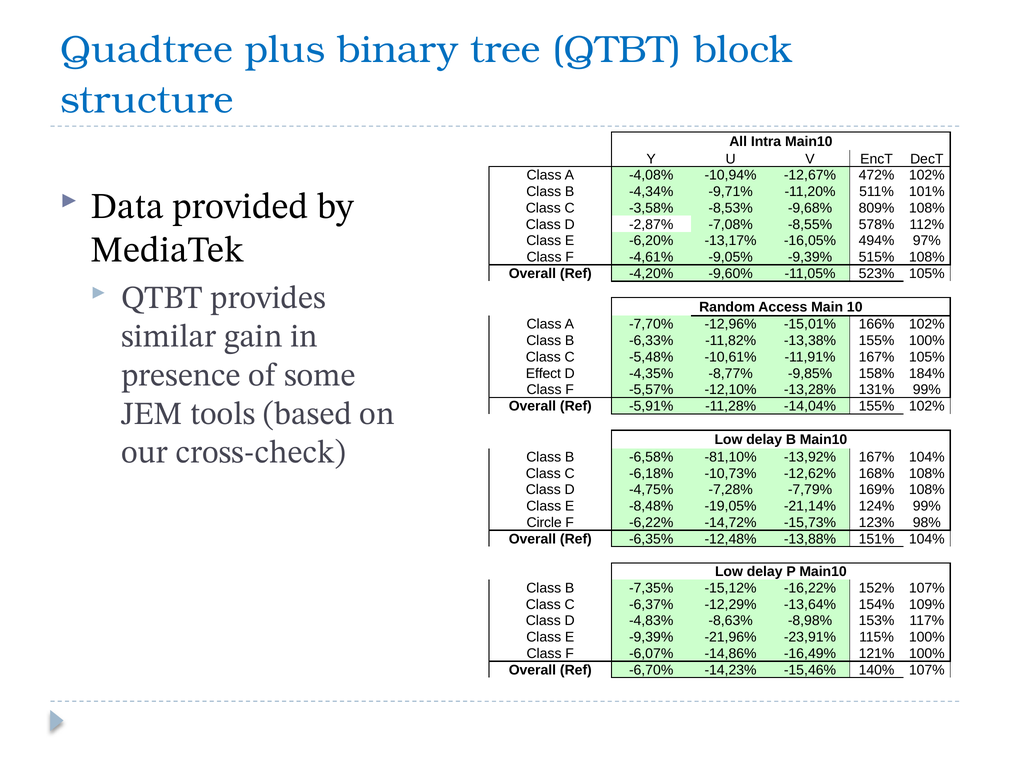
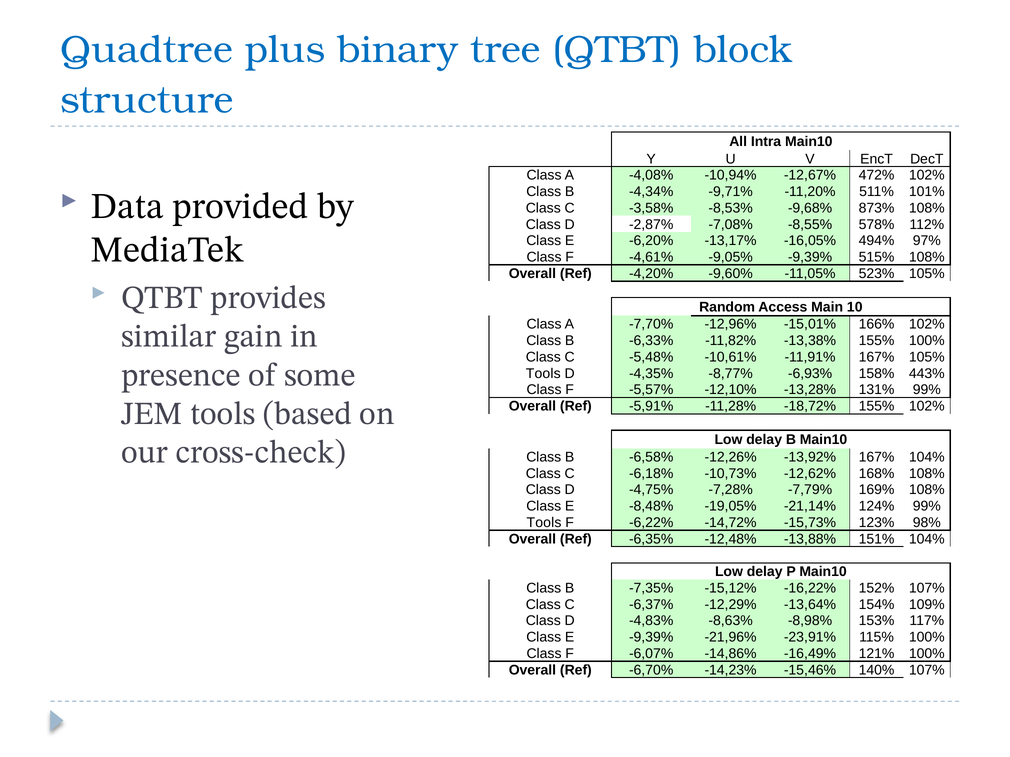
809%: 809% -> 873%
Effect at (543, 374): Effect -> Tools
-9,85%: -9,85% -> -6,93%
184%: 184% -> 443%
-14,04%: -14,04% -> -18,72%
-81,10%: -81,10% -> -12,26%
Circle at (544, 523): Circle -> Tools
